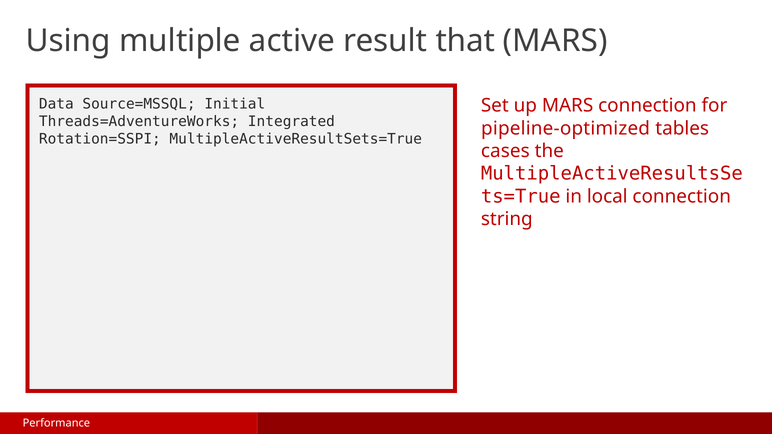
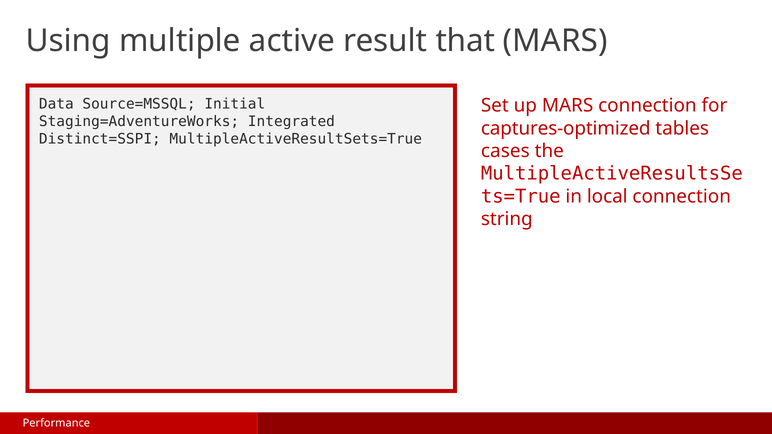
Threads=AdventureWorks: Threads=AdventureWorks -> Staging=AdventureWorks
pipeline-optimized: pipeline-optimized -> captures-optimized
Rotation=SSPI: Rotation=SSPI -> Distinct=SSPI
